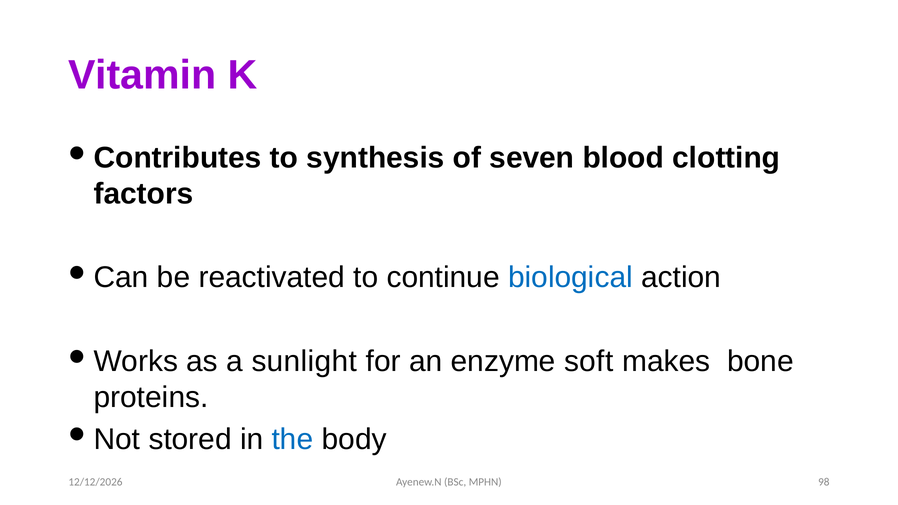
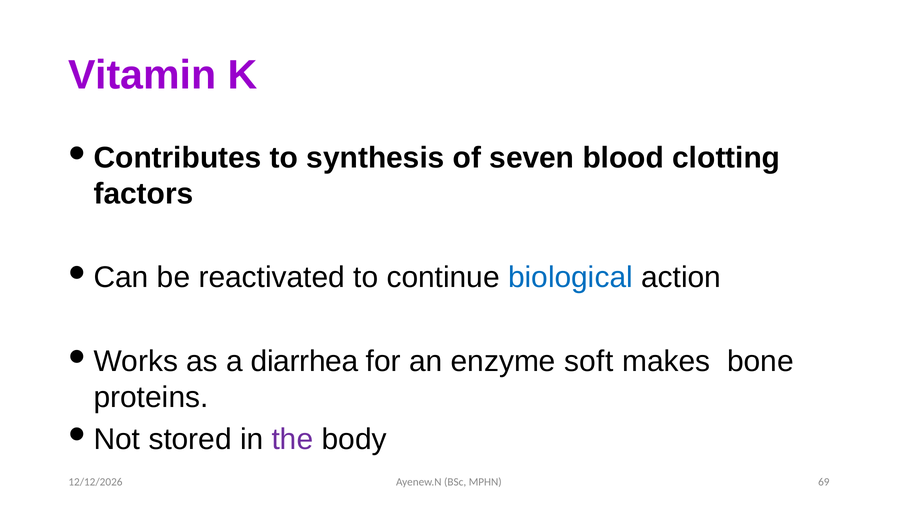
sunlight: sunlight -> diarrhea
the colour: blue -> purple
98: 98 -> 69
